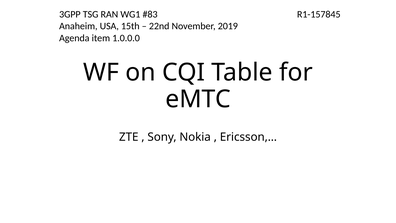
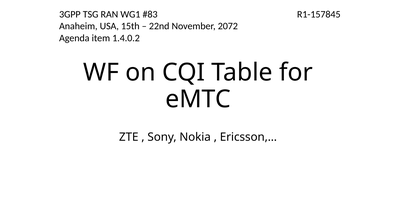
2019: 2019 -> 2072
1.0.0.0: 1.0.0.0 -> 1.4.0.2
